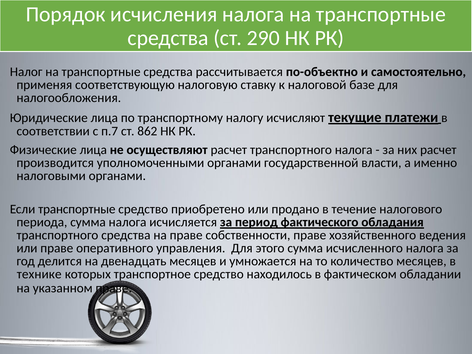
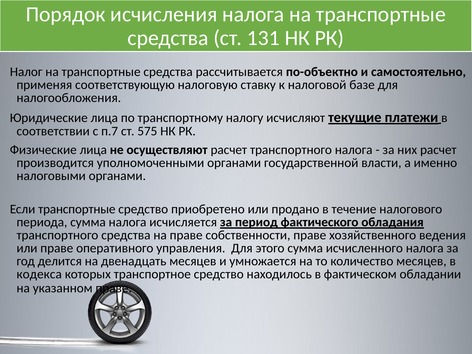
290: 290 -> 131
862: 862 -> 575
технике: технике -> кодекса
